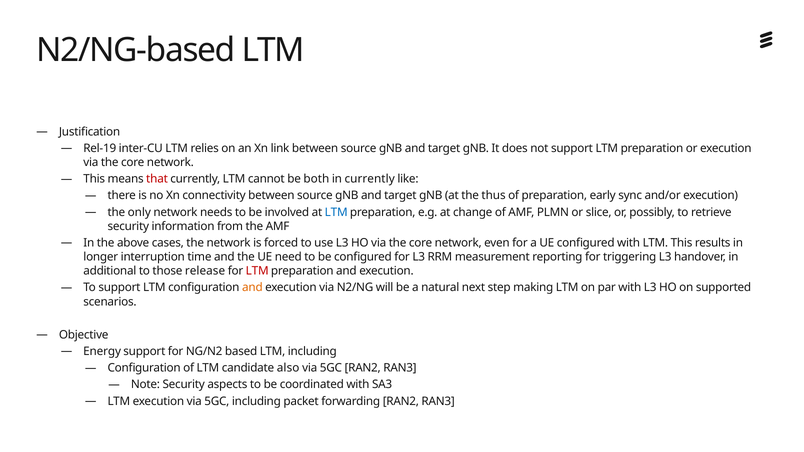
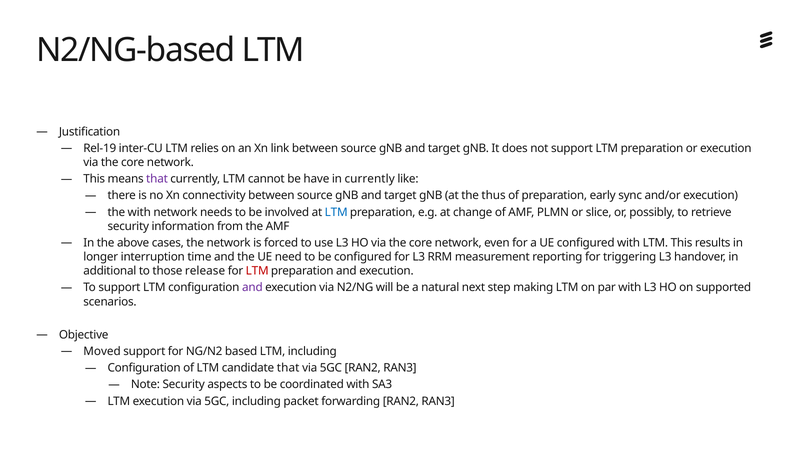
that at (157, 179) colour: red -> purple
both: both -> have
the only: only -> with
and at (252, 288) colour: orange -> purple
Energy: Energy -> Moved
candidate also: also -> that
